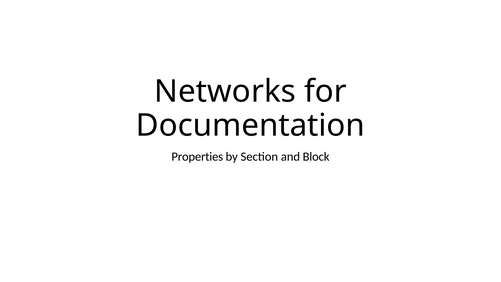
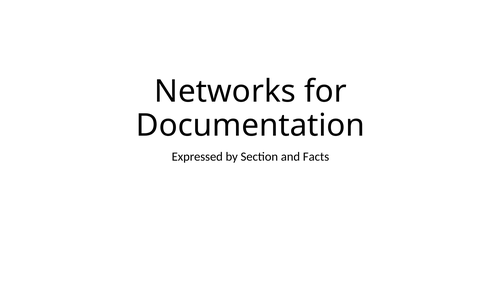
Properties: Properties -> Expressed
Block: Block -> Facts
